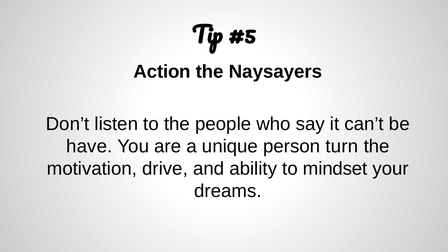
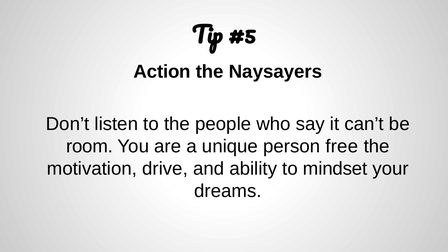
have: have -> room
turn: turn -> free
